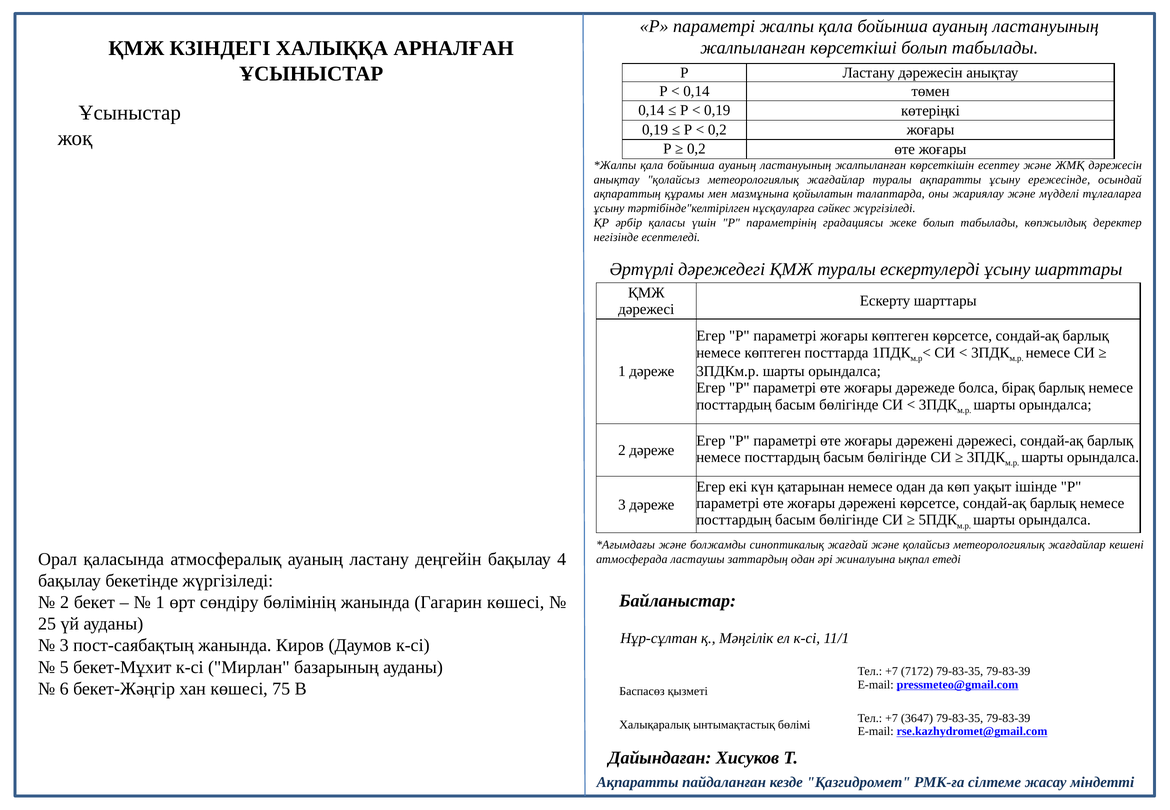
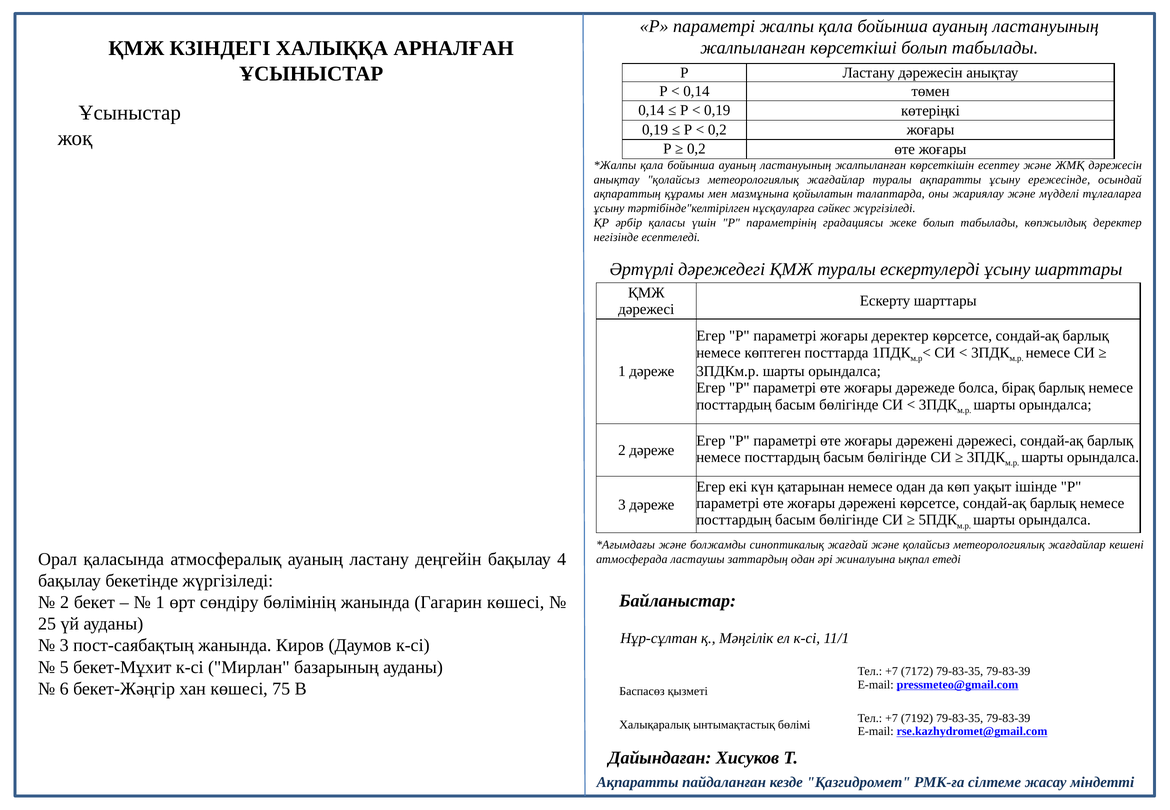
жоғары көптеген: көптеген -> деректер
3647: 3647 -> 7192
